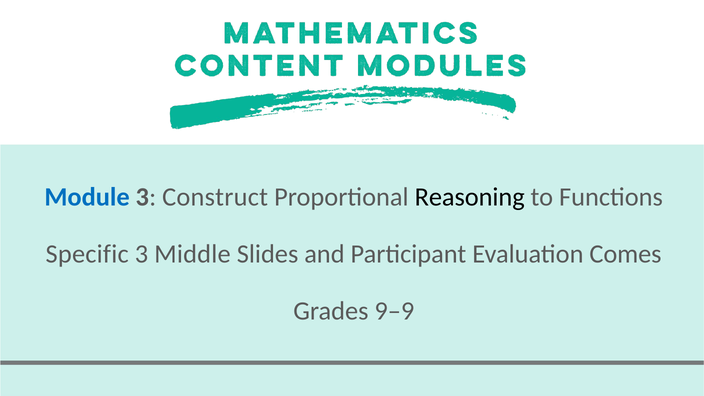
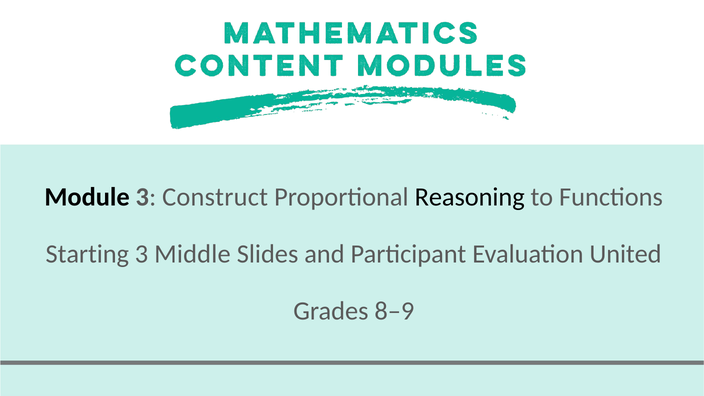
Module colour: blue -> black
Specific: Specific -> Starting
Comes: Comes -> United
9–9: 9–9 -> 8–9
